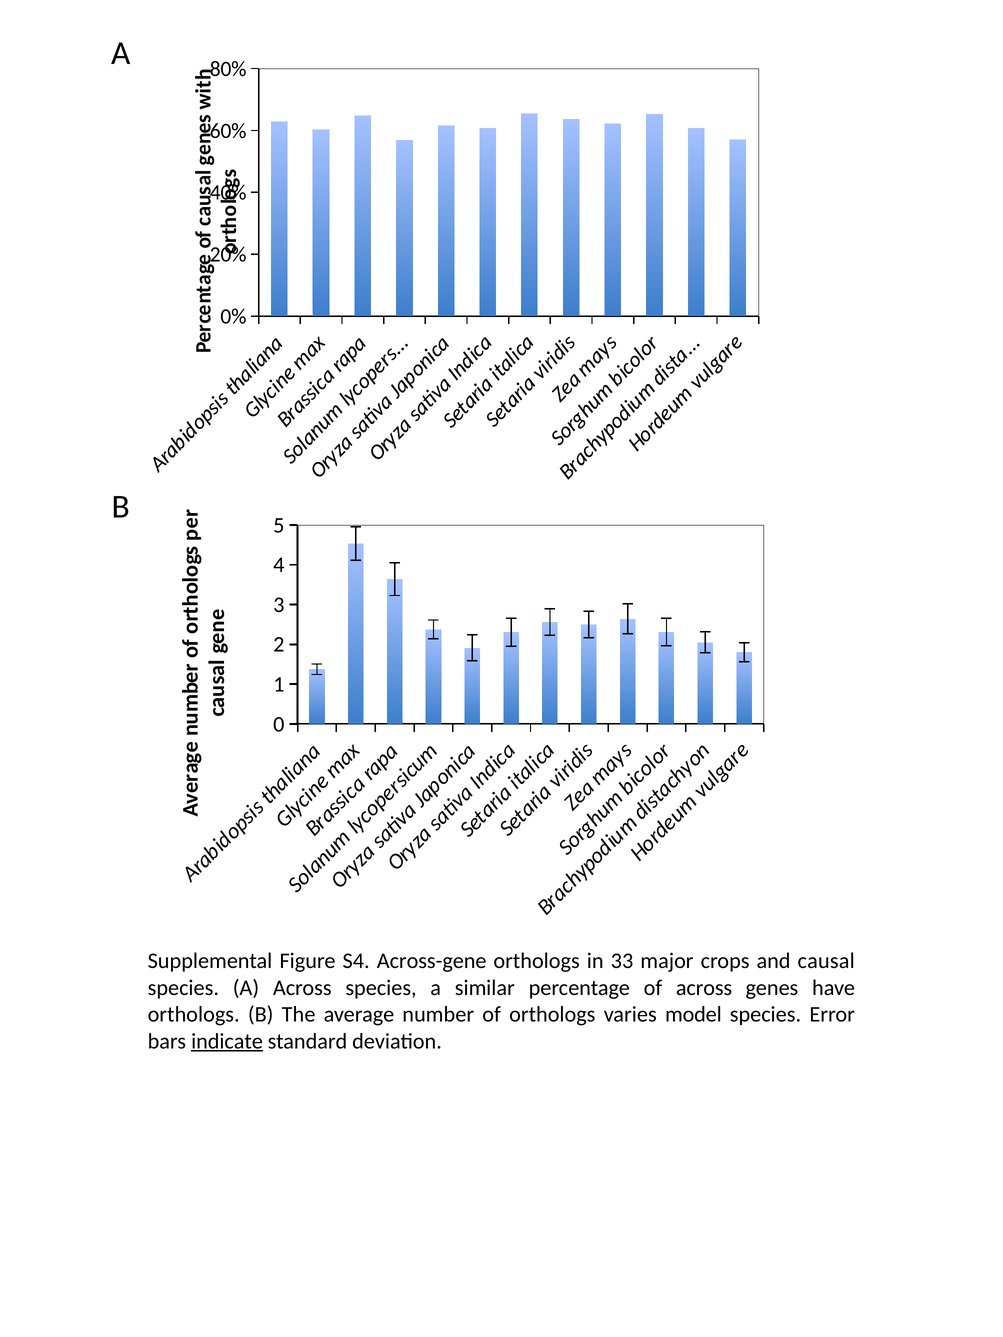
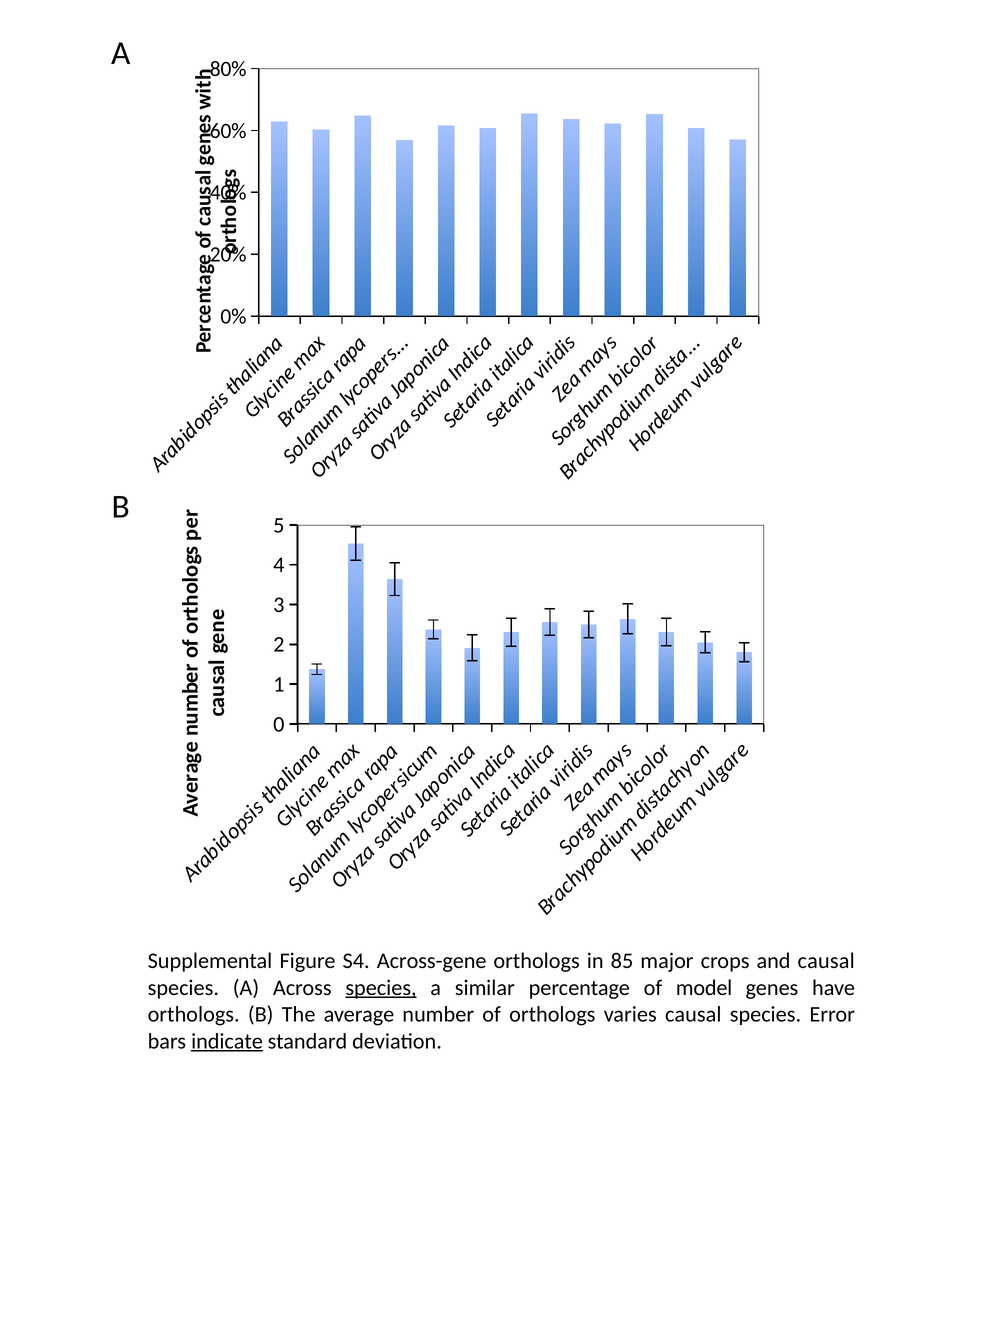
33: 33 -> 85
species at (381, 988) underline: none -> present
of across: across -> model
varies model: model -> causal
